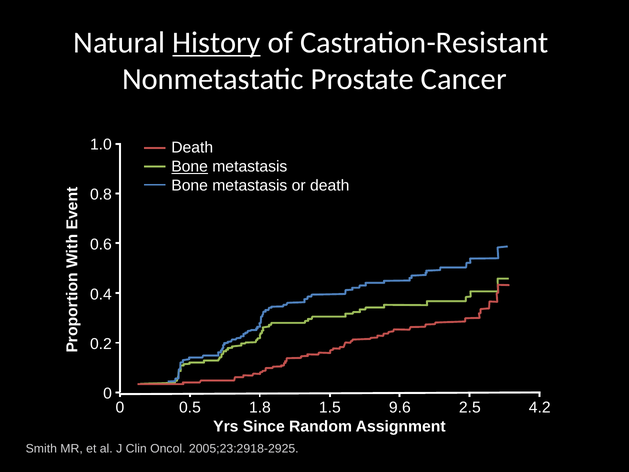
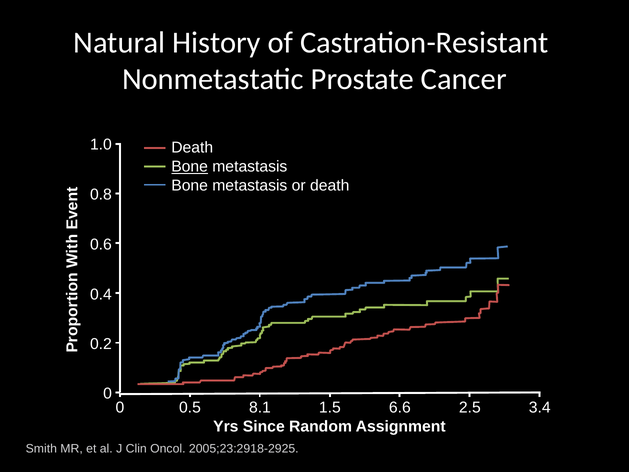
History underline: present -> none
1.8: 1.8 -> 8.1
9.6: 9.6 -> 6.6
4.2: 4.2 -> 3.4
